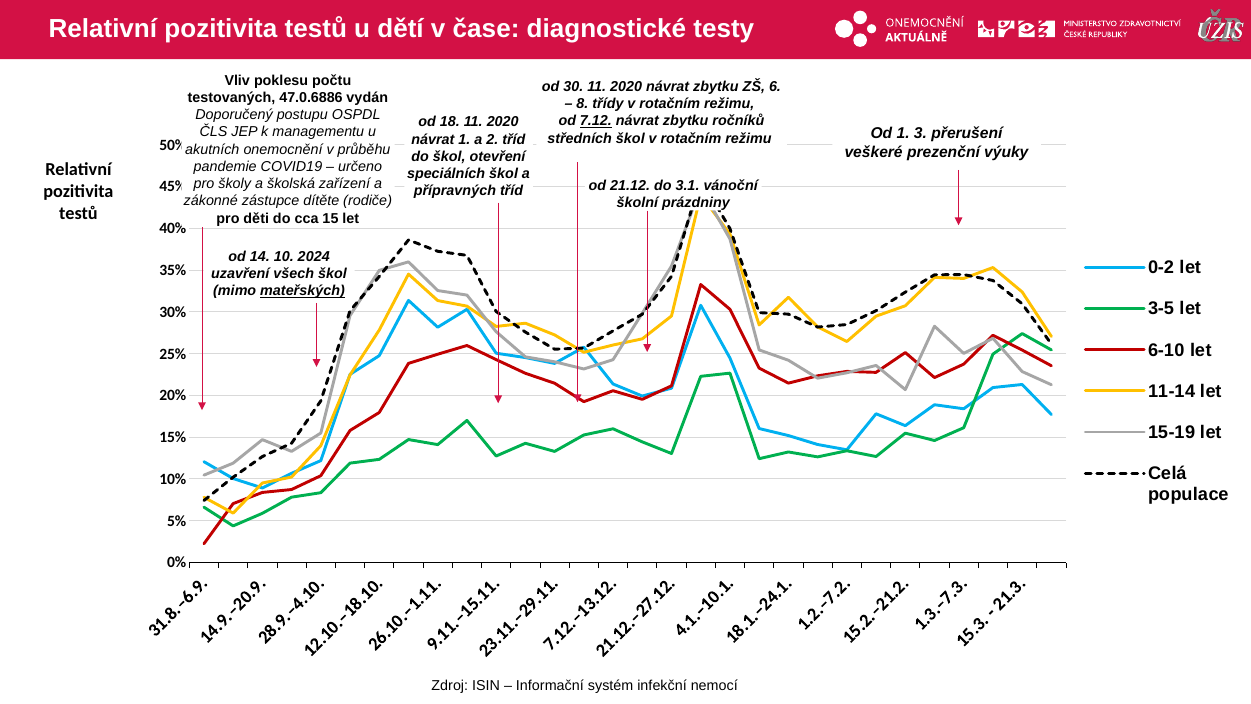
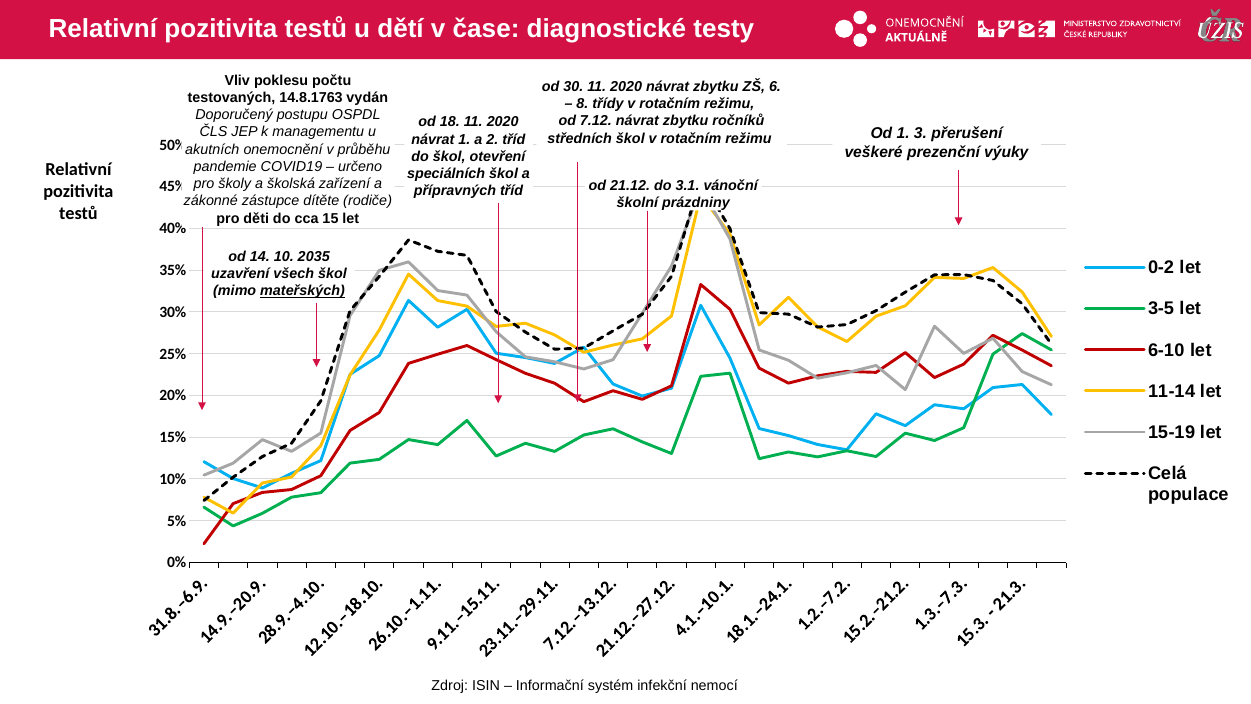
47.0.6886: 47.0.6886 -> 14.8.1763
7.12 underline: present -> none
2024: 2024 -> 2035
